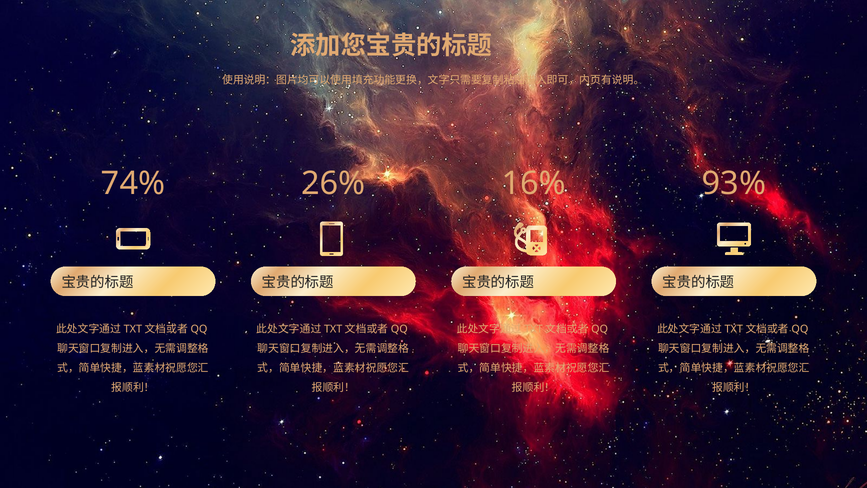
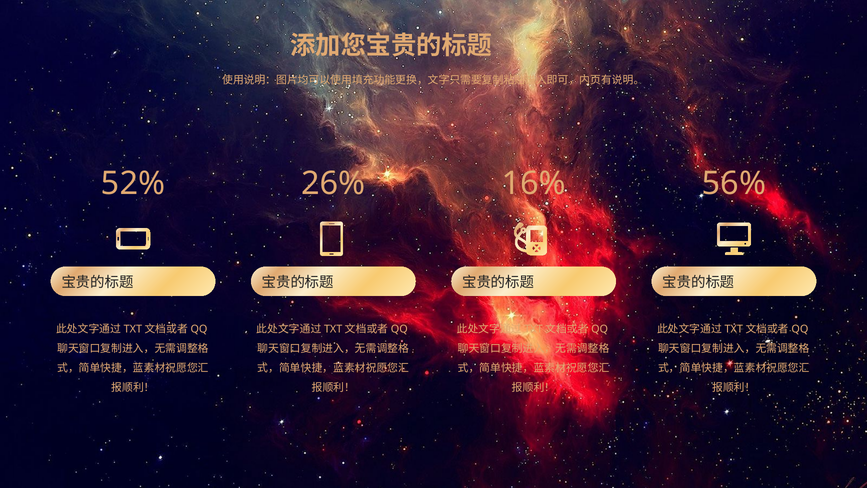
74%: 74% -> 52%
93%: 93% -> 56%
